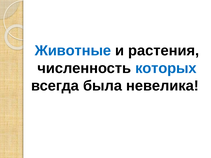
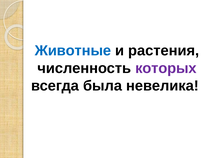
которых colour: blue -> purple
